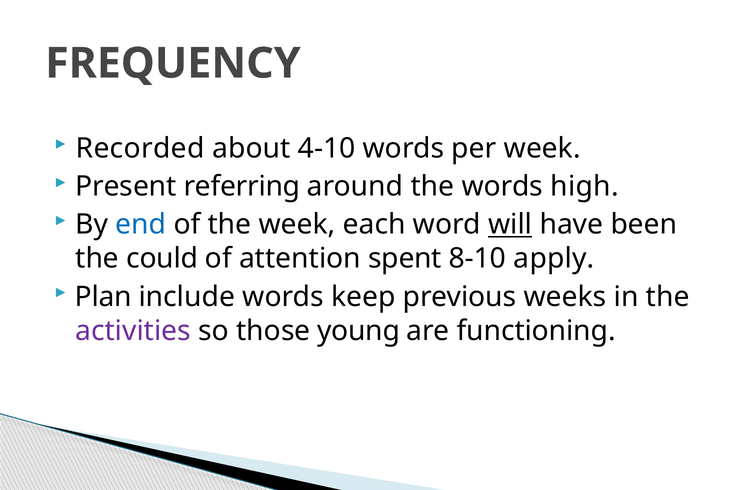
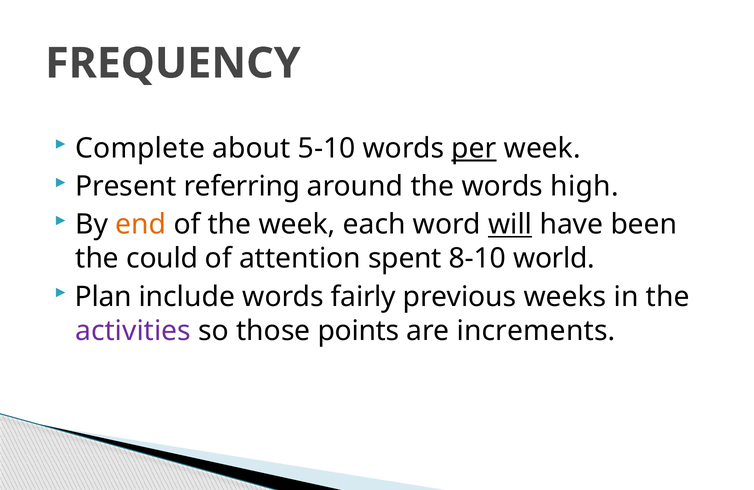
Recorded: Recorded -> Complete
4-10: 4-10 -> 5-10
per underline: none -> present
end colour: blue -> orange
apply: apply -> world
keep: keep -> fairly
young: young -> points
functioning: functioning -> increments
